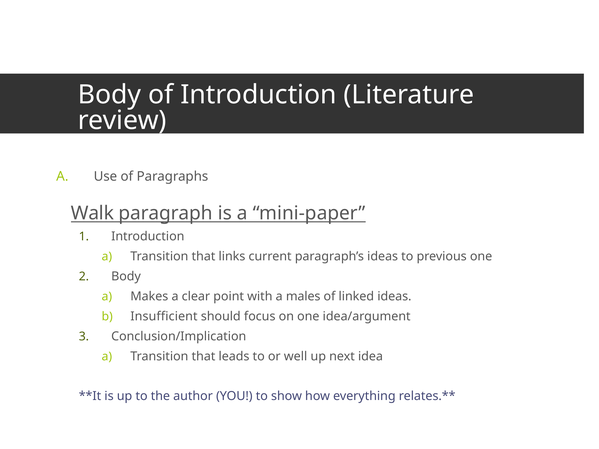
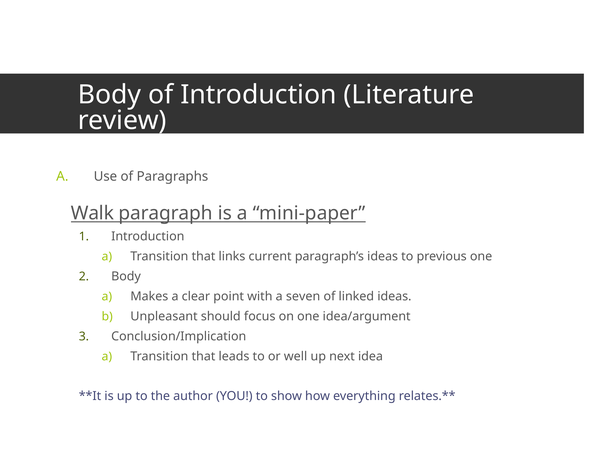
males: males -> seven
Insufficient: Insufficient -> Unpleasant
